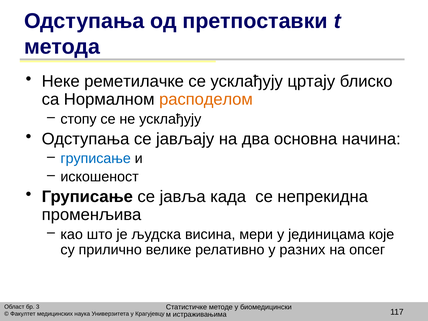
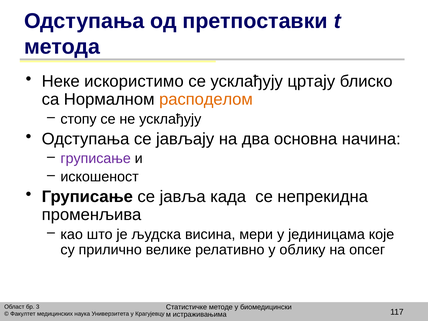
реметилачке: реметилачке -> искористимо
груписање at (96, 159) colour: blue -> purple
разних: разних -> облику
